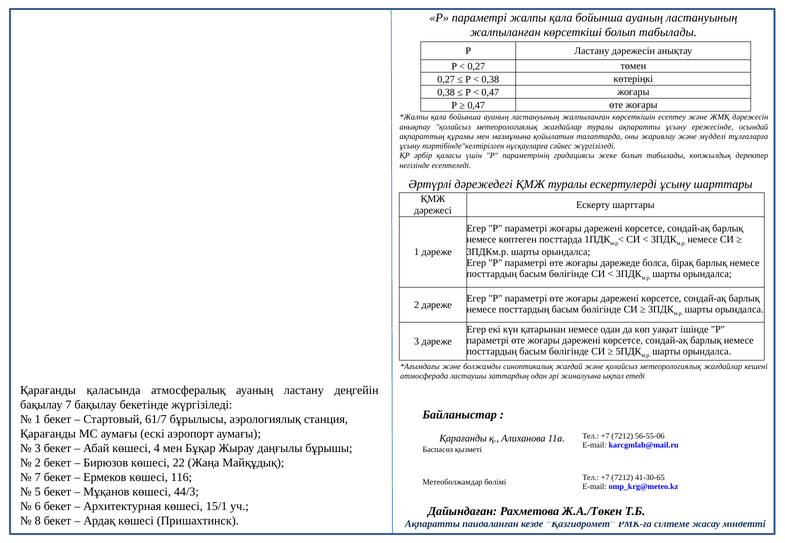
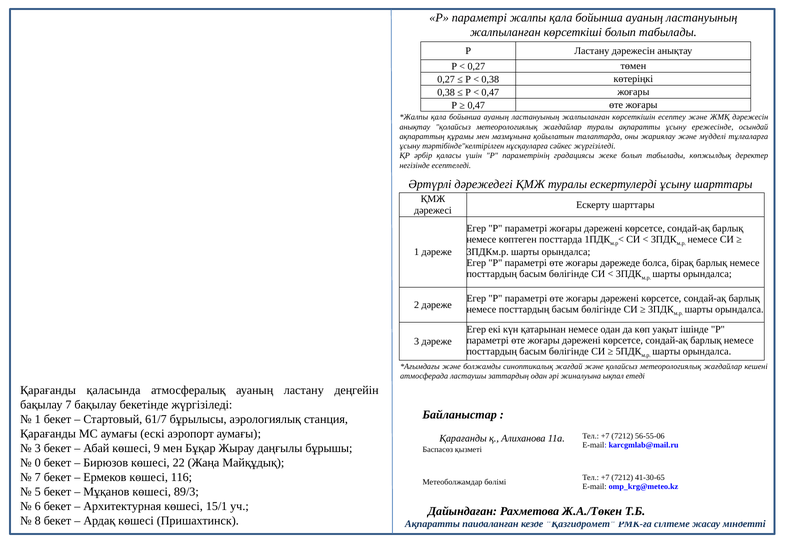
4: 4 -> 9
2 at (38, 463): 2 -> 0
44/3: 44/3 -> 89/3
